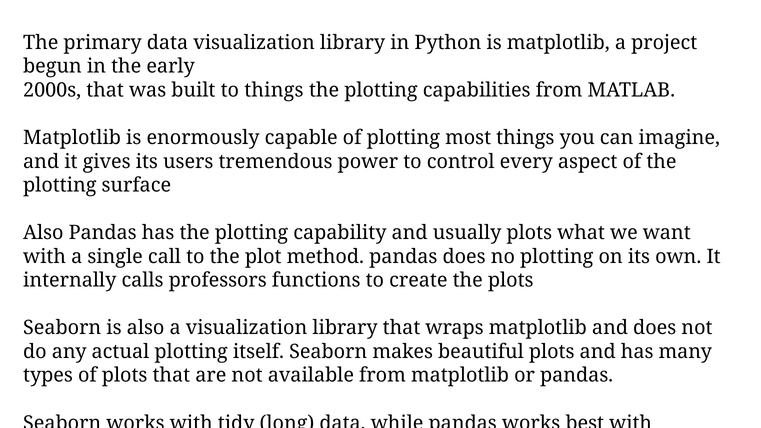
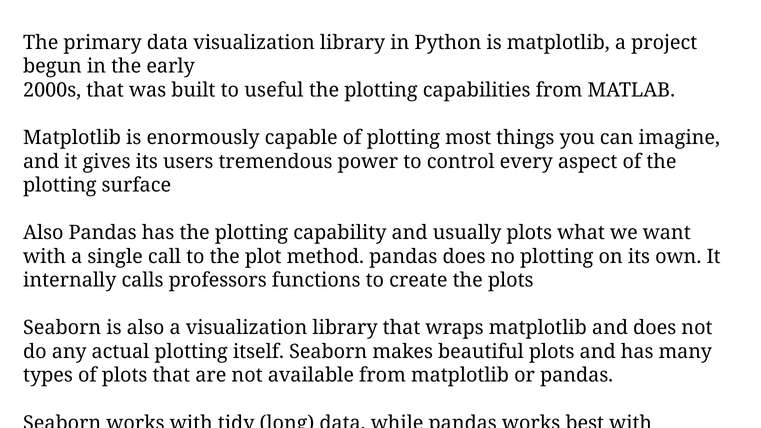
to things: things -> useful
